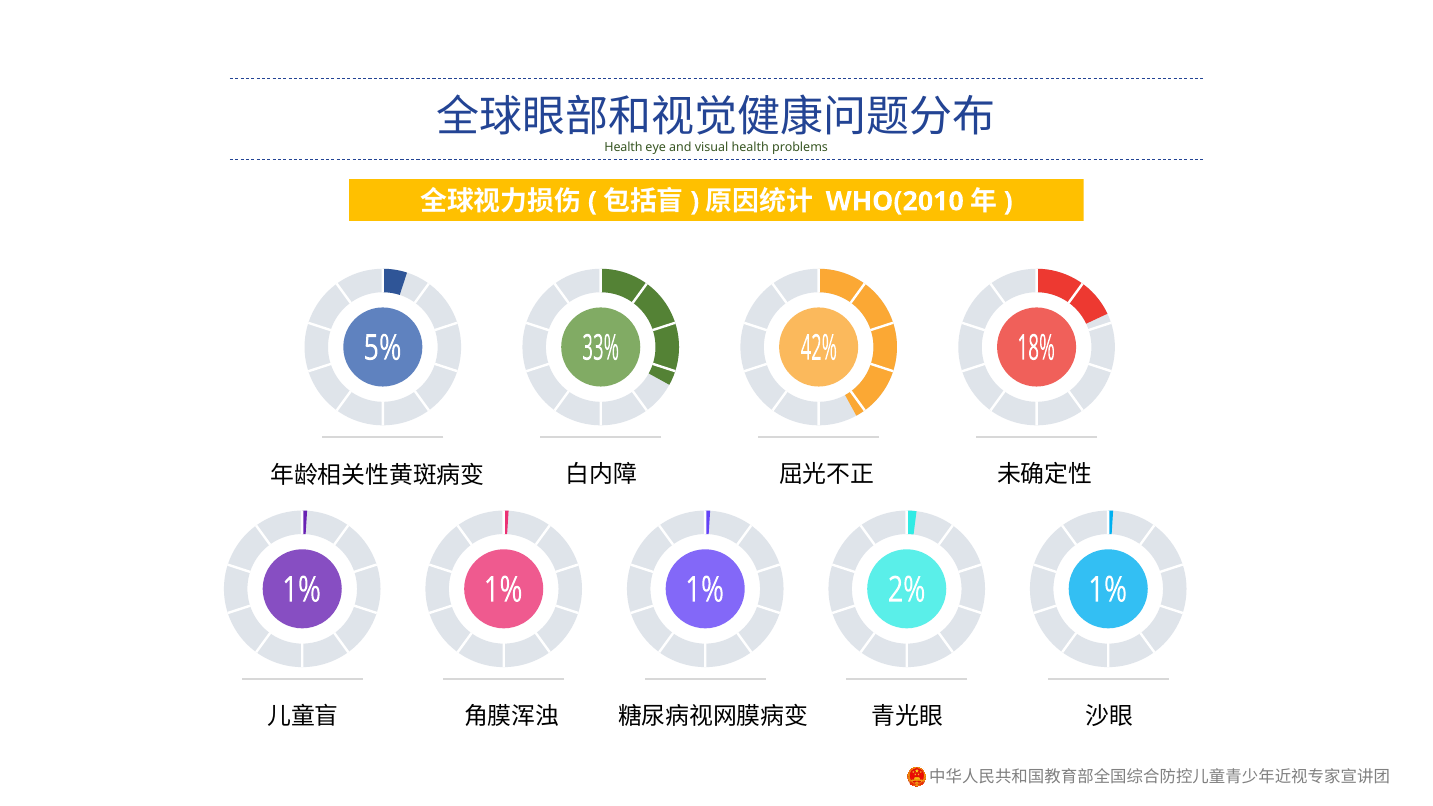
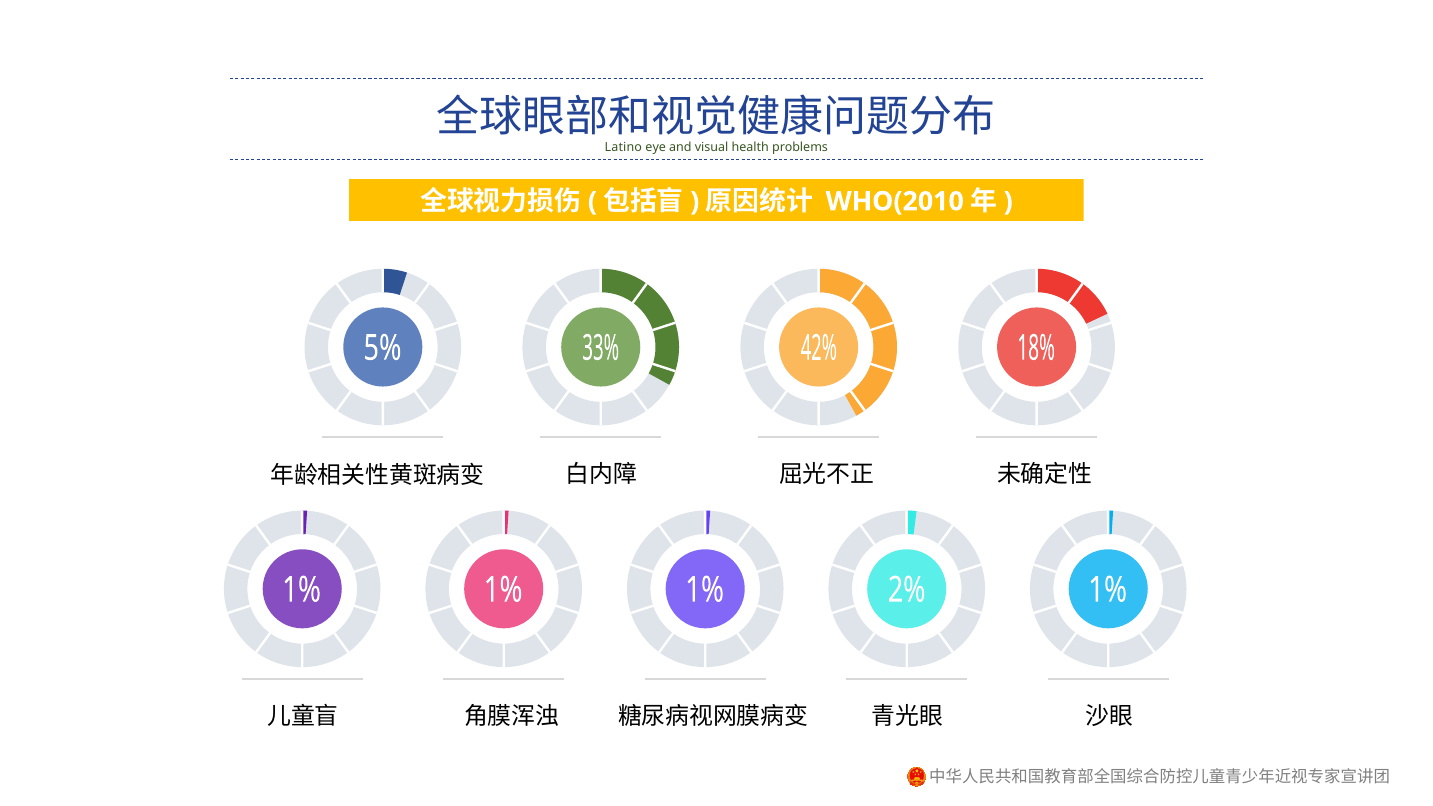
Health at (623, 147): Health -> Latino
